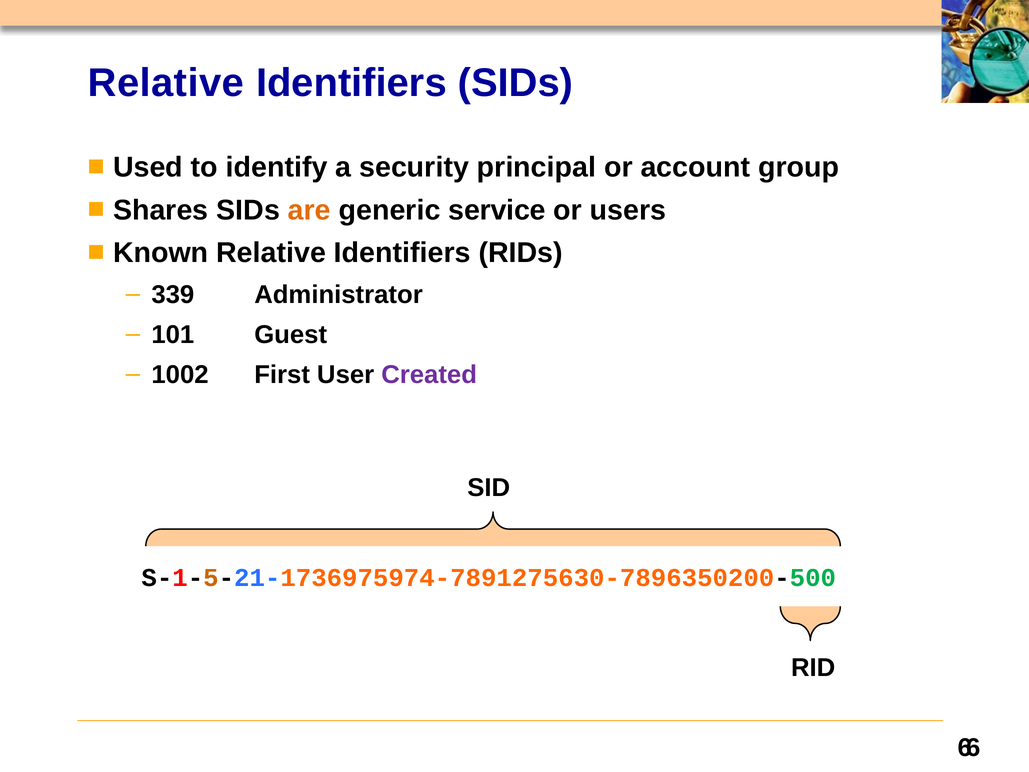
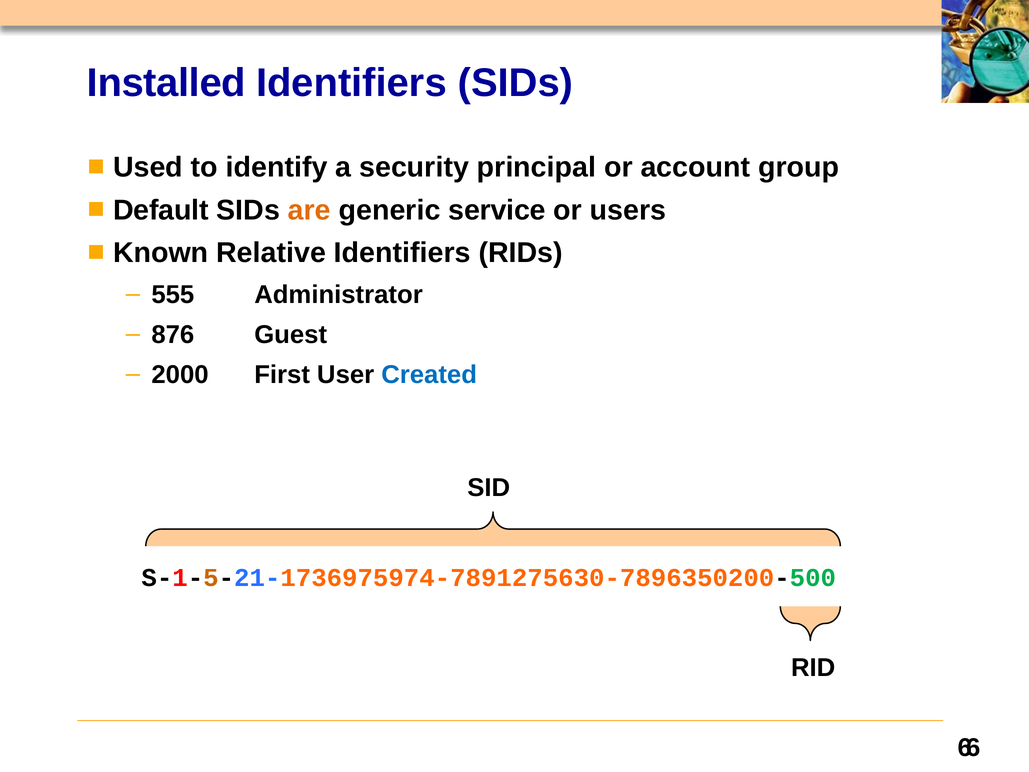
Relative at (166, 83): Relative -> Installed
Shares: Shares -> Default
339: 339 -> 555
101: 101 -> 876
1002: 1002 -> 2000
Created colour: purple -> blue
